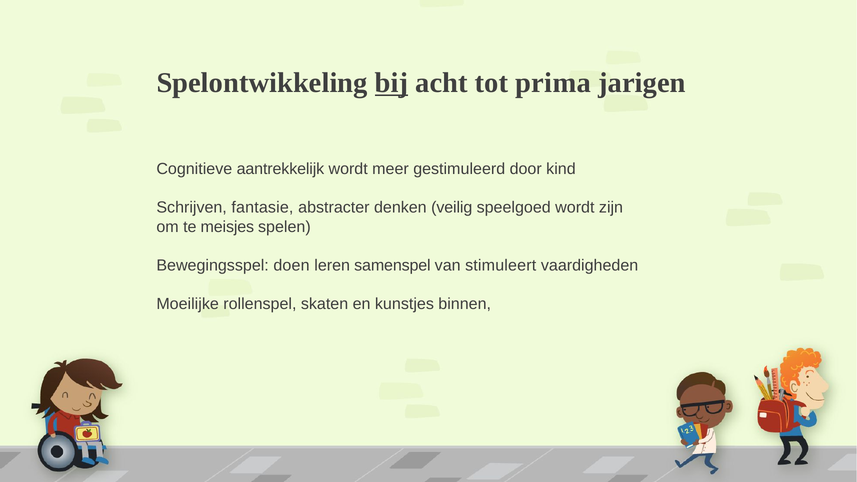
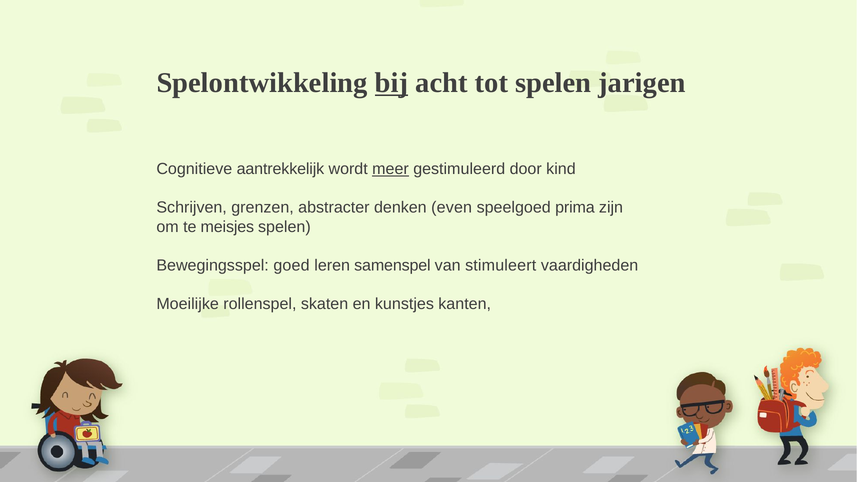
tot prima: prima -> spelen
meer underline: none -> present
fantasie: fantasie -> grenzen
veilig: veilig -> even
speelgoed wordt: wordt -> prima
doen: doen -> goed
binnen: binnen -> kanten
